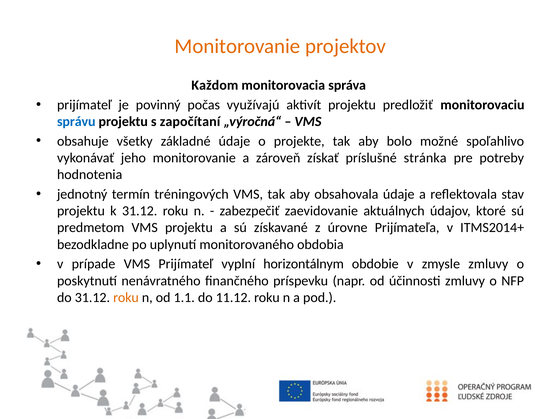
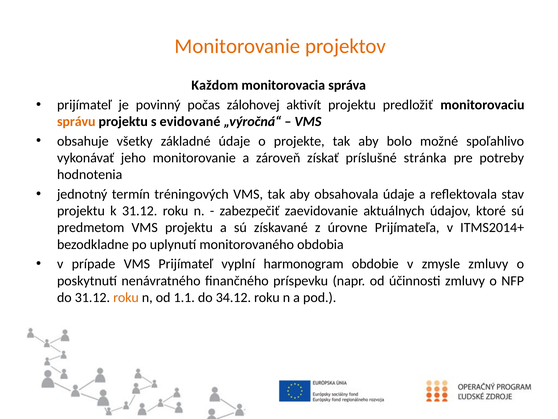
využívajú: využívajú -> zálohovej
správu colour: blue -> orange
započítaní: započítaní -> evidované
horizontálnym: horizontálnym -> harmonogram
11.12: 11.12 -> 34.12
